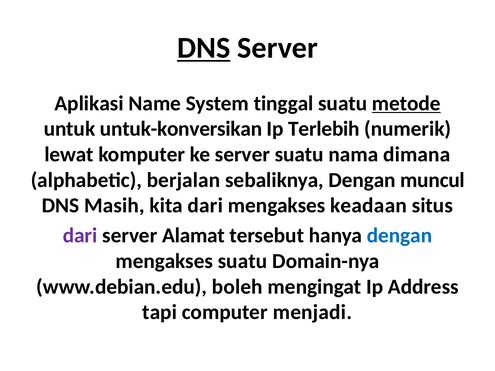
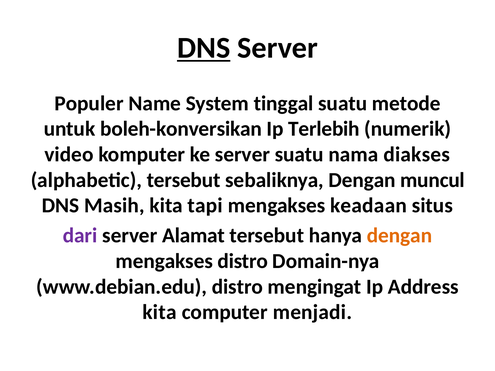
Aplikasi: Aplikasi -> Populer
metode underline: present -> none
untuk-konversikan: untuk-konversikan -> boleh-konversikan
lewat: lewat -> video
dimana: dimana -> diakses
alphabetic berjalan: berjalan -> tersebut
kita dari: dari -> tapi
dengan at (400, 236) colour: blue -> orange
mengakses suatu: suatu -> distro
www.debian.edu boleh: boleh -> distro
tapi at (160, 312): tapi -> kita
